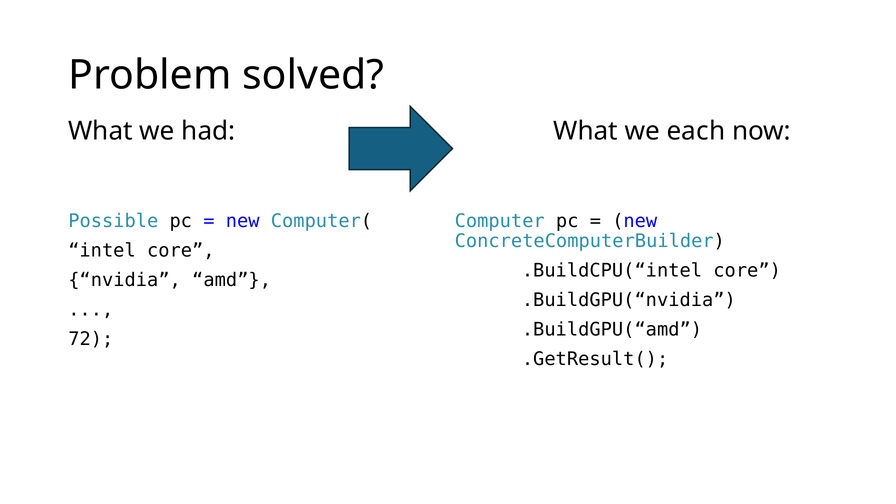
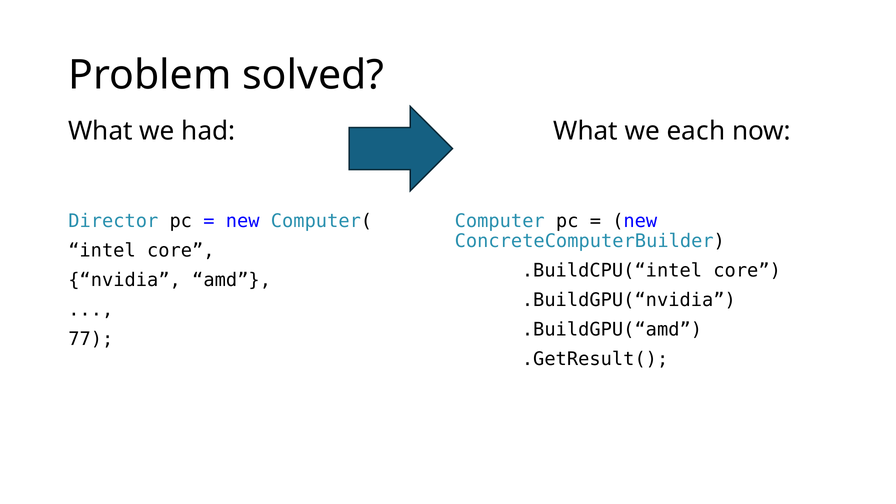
Possible: Possible -> Director
72: 72 -> 77
